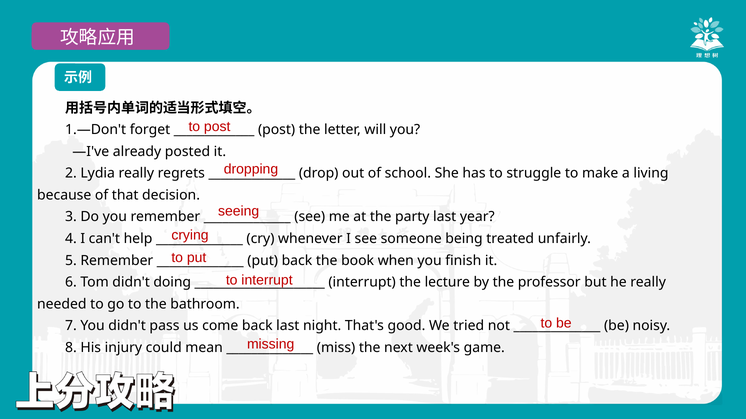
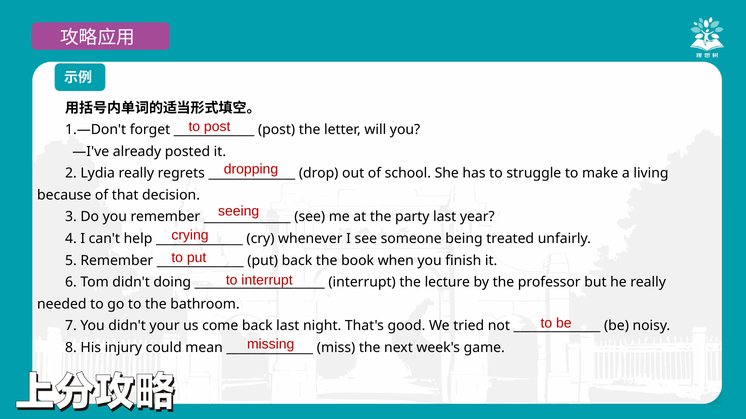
pass: pass -> your
